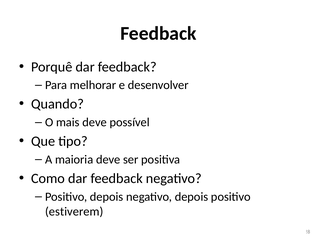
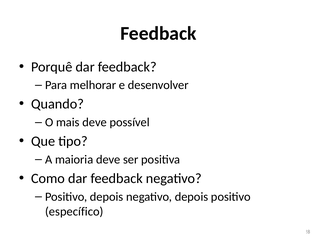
estiverem: estiverem -> específico
